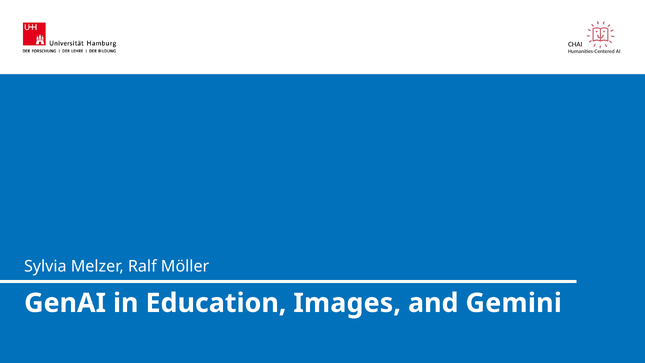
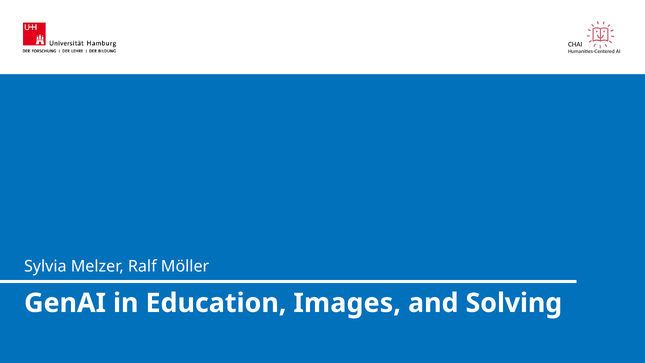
Gemini: Gemini -> Solving
